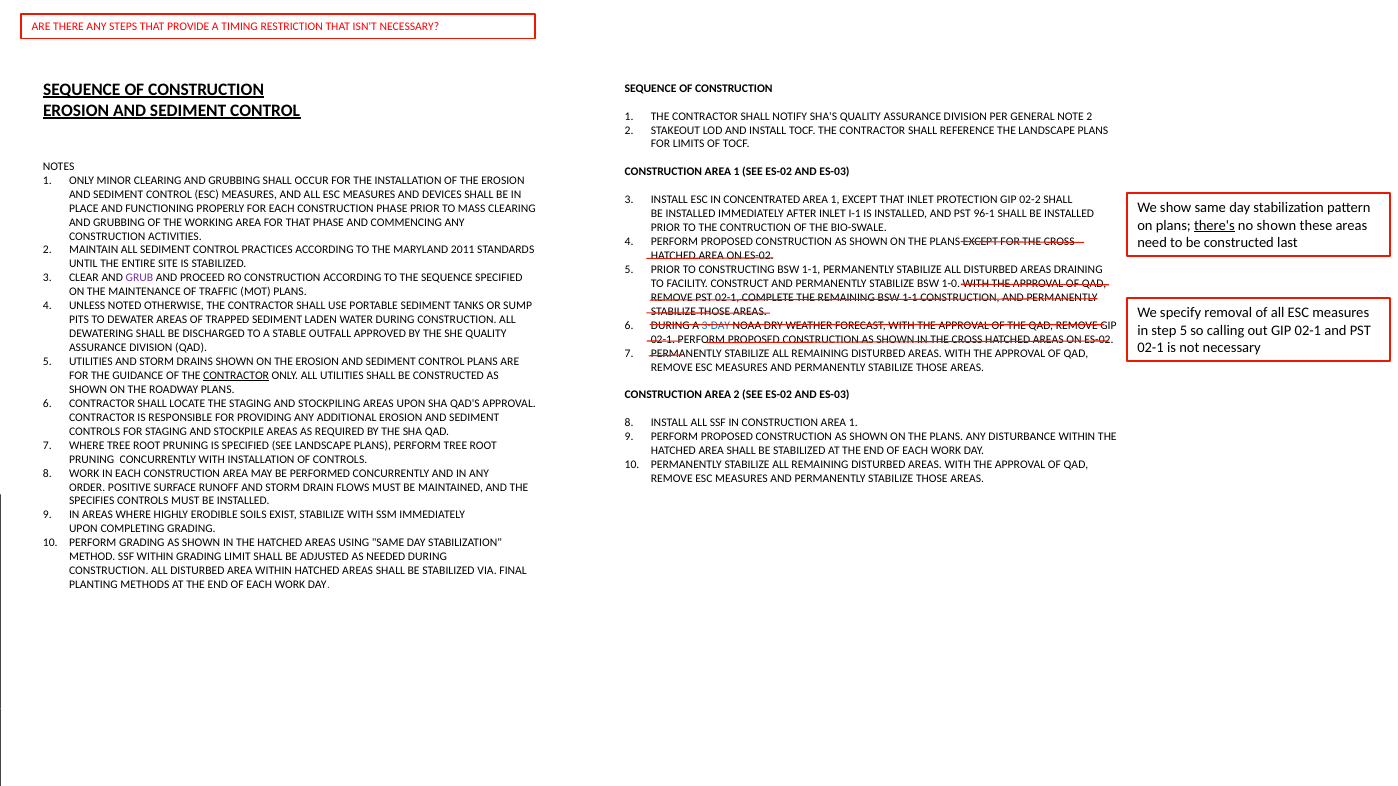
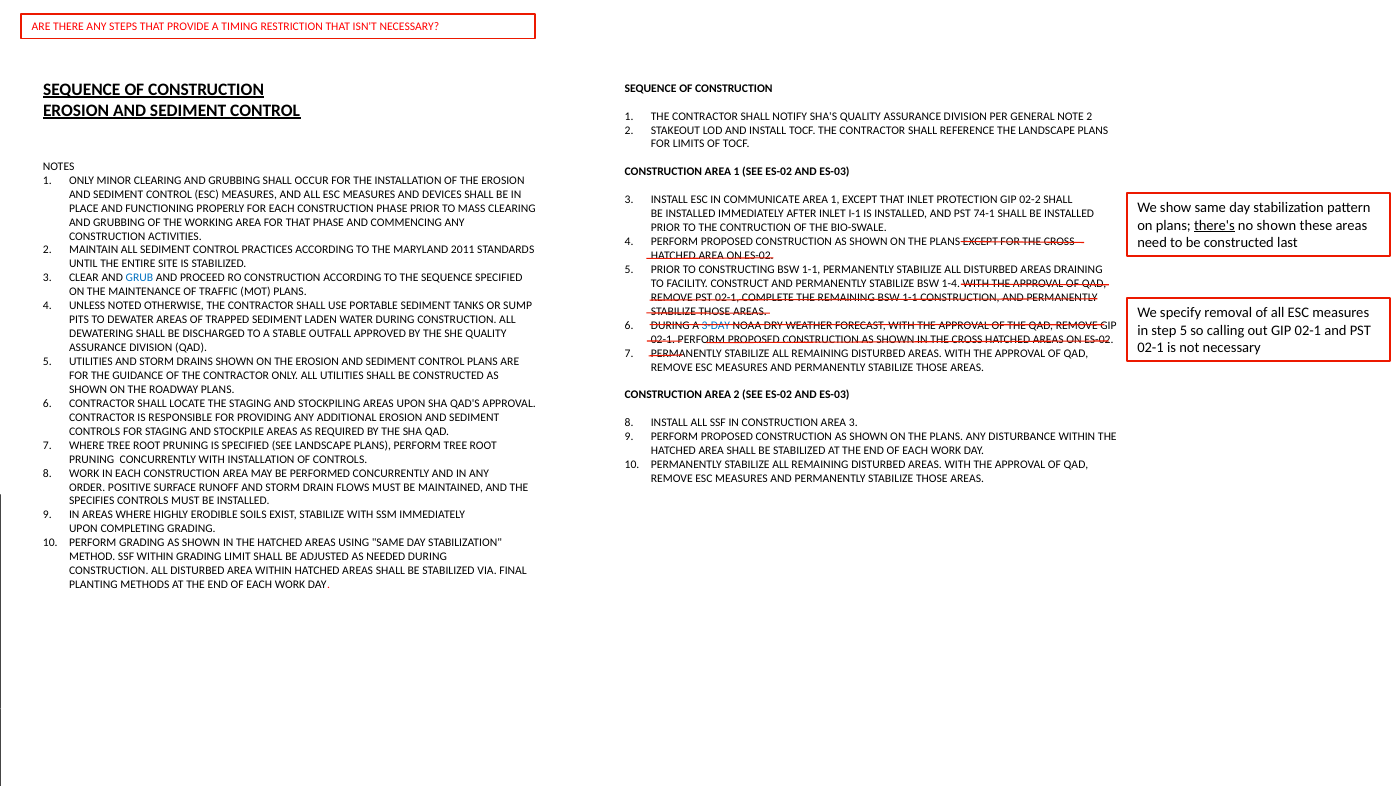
CONCENTRATED: CONCENTRATED -> COMMUNICATE
96-1: 96-1 -> 74-1
GRUB colour: purple -> blue
1-0: 1-0 -> 1-4
CONTRACTOR at (236, 376) underline: present -> none
IN CONSTRUCTION AREA 1: 1 -> 3
